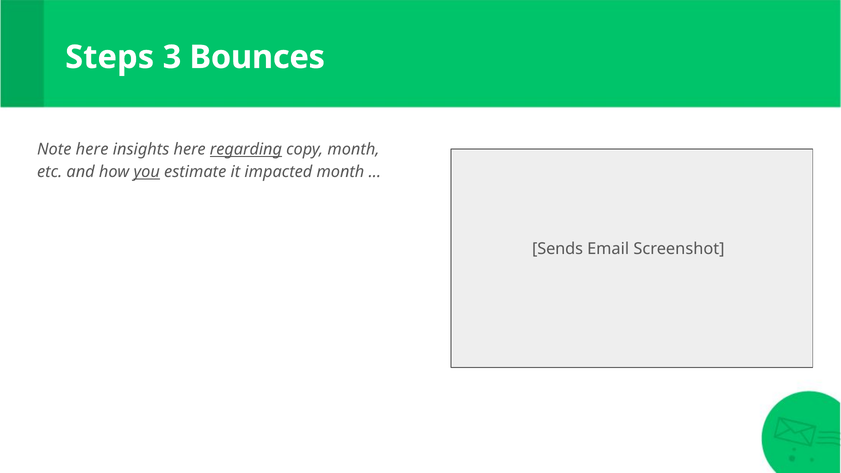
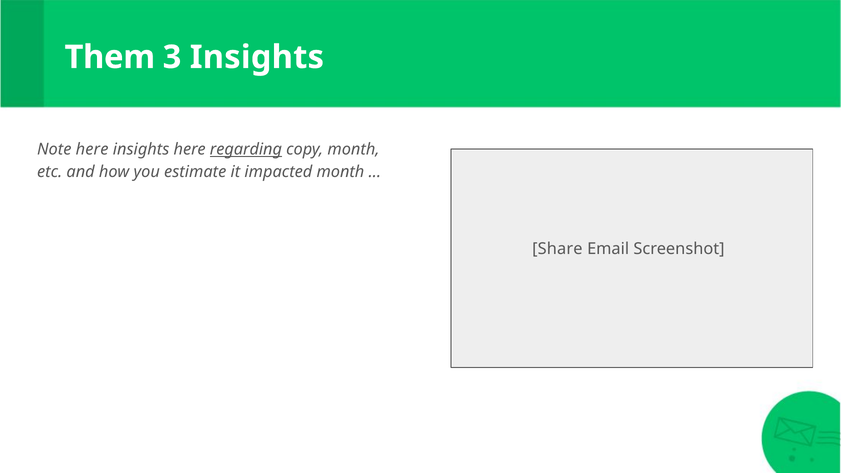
Steps: Steps -> Them
3 Bounces: Bounces -> Insights
you underline: present -> none
Sends: Sends -> Share
